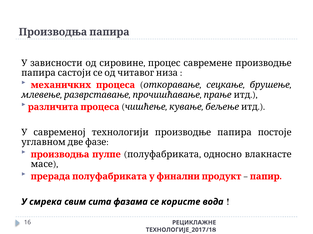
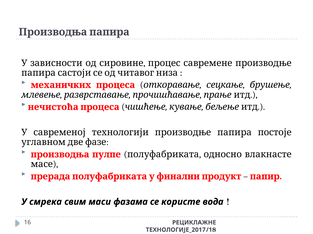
различита: различита -> нечистоћа
сита: сита -> маси
